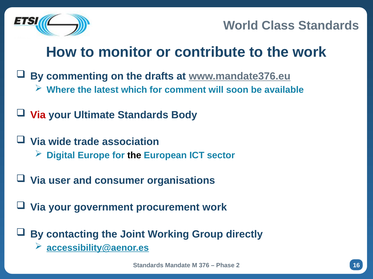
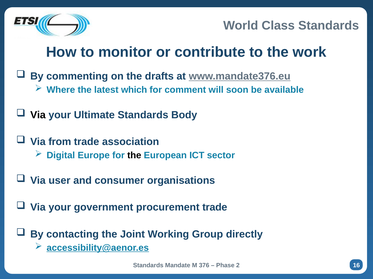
Via at (38, 115) colour: red -> black
wide: wide -> from
procurement work: work -> trade
